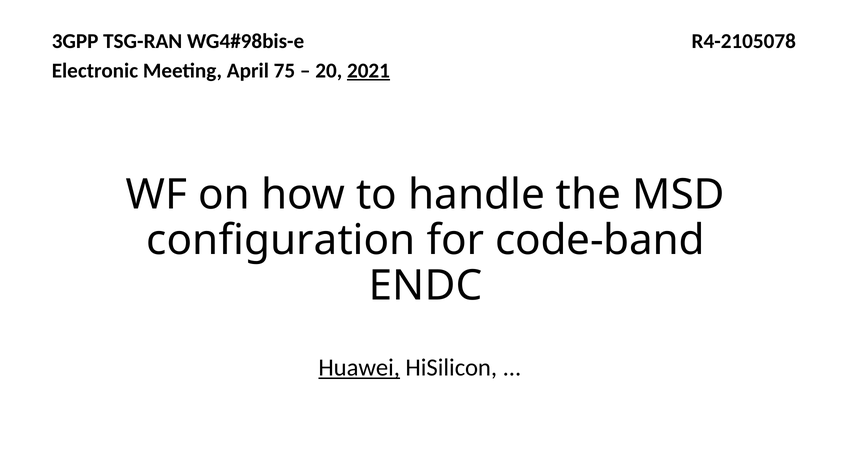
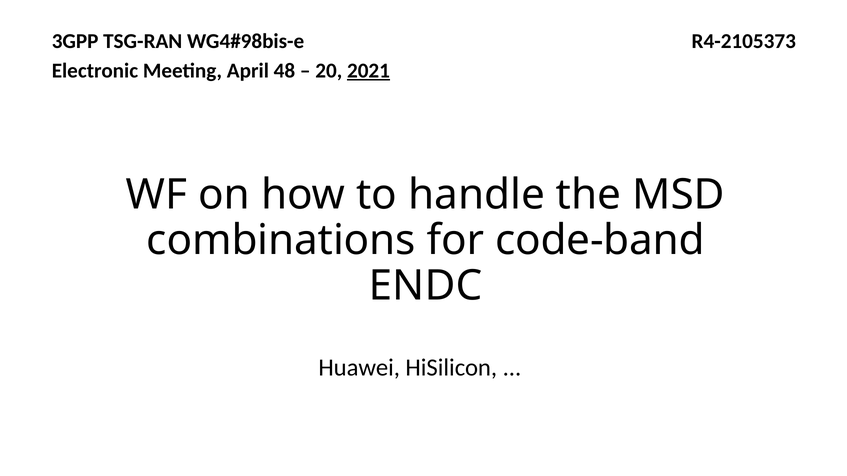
R4-2105078: R4-2105078 -> R4-2105373
75: 75 -> 48
configuration: configuration -> combinations
Huawei underline: present -> none
